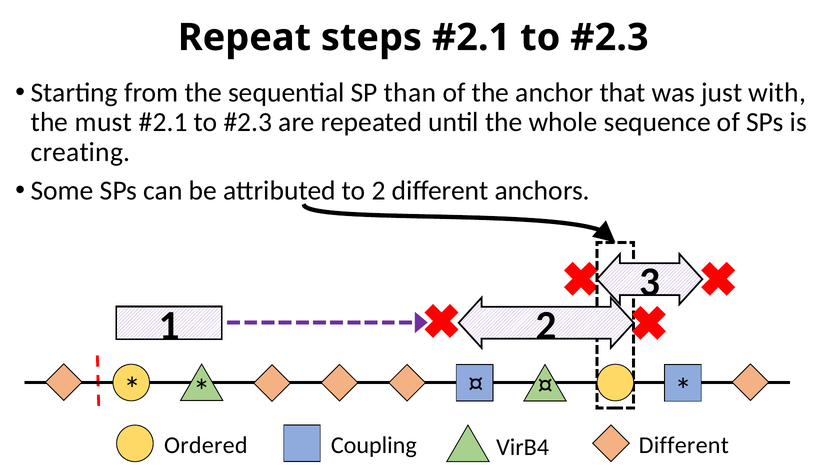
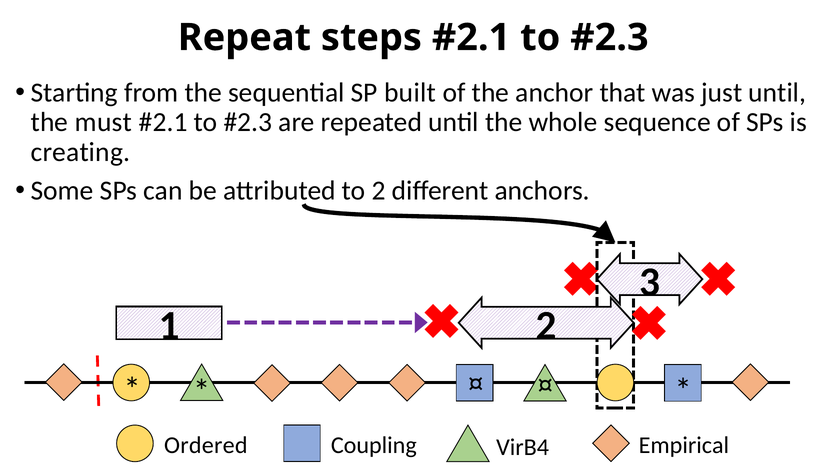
than: than -> built
just with: with -> until
Different at (684, 446): Different -> Empirical
